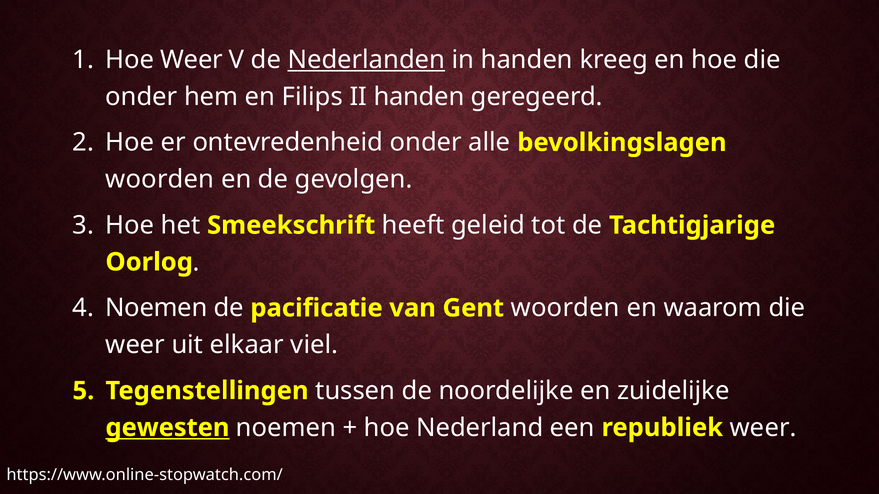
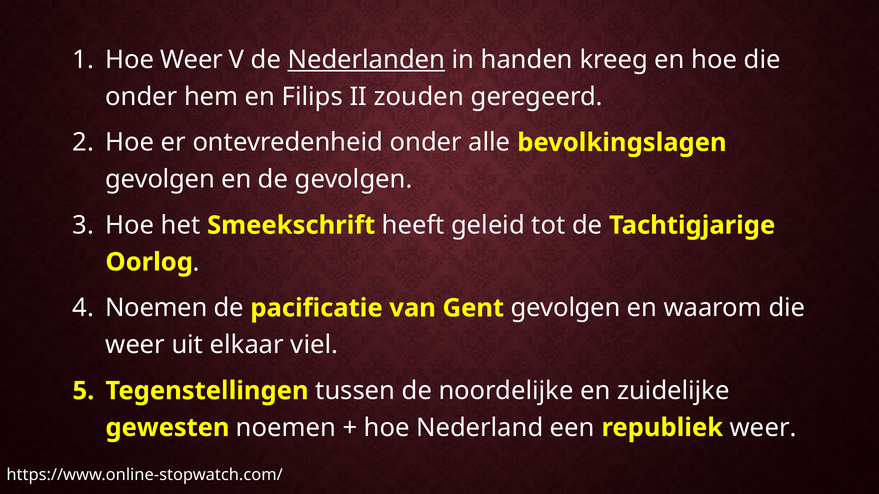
II handen: handen -> zouden
woorden at (160, 179): woorden -> gevolgen
Gent woorden: woorden -> gevolgen
gewesten underline: present -> none
